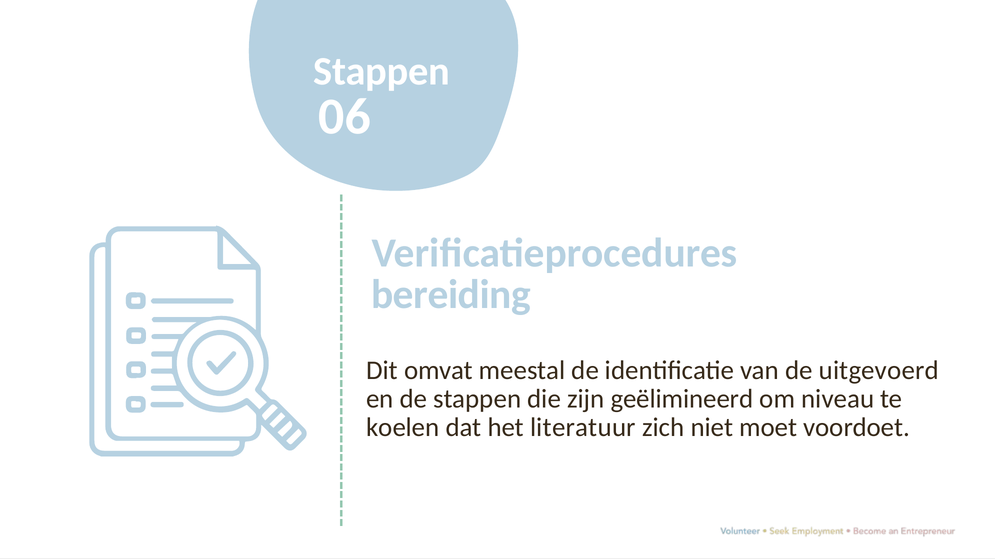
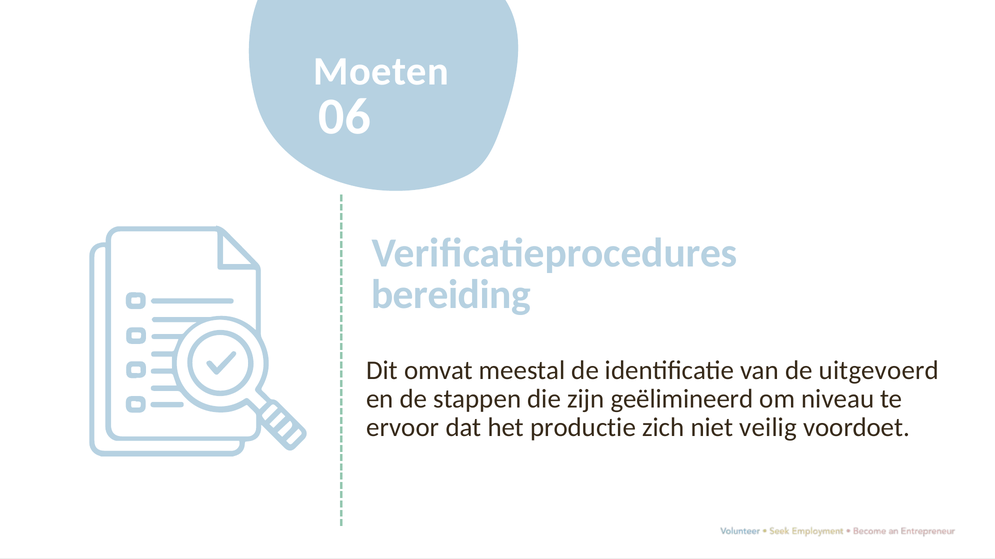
Stappen at (382, 72): Stappen -> Moeten
koelen: koelen -> ervoor
literatuur: literatuur -> productie
moet: moet -> veilig
